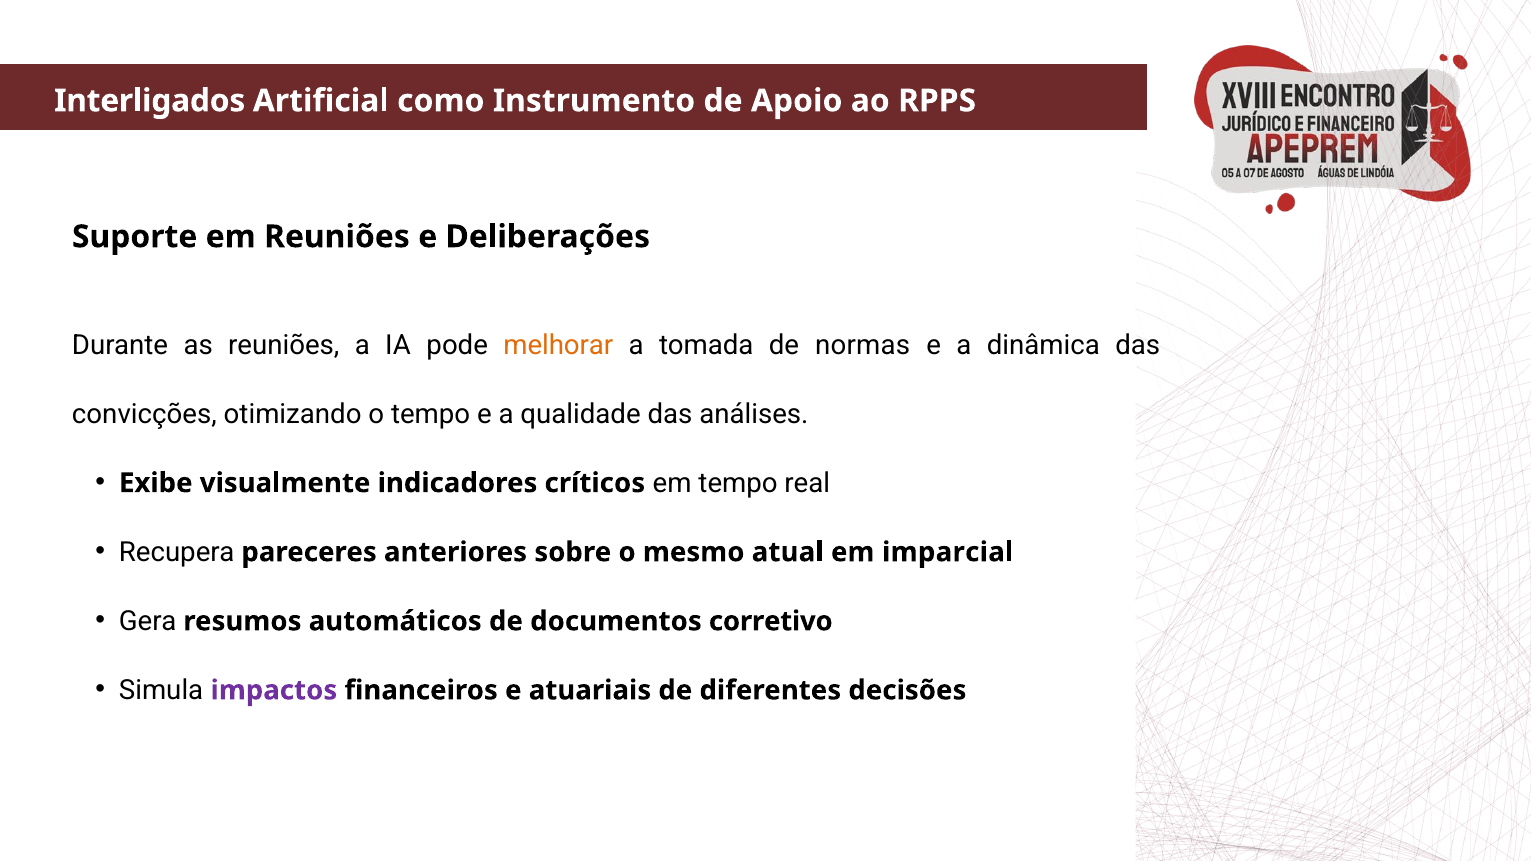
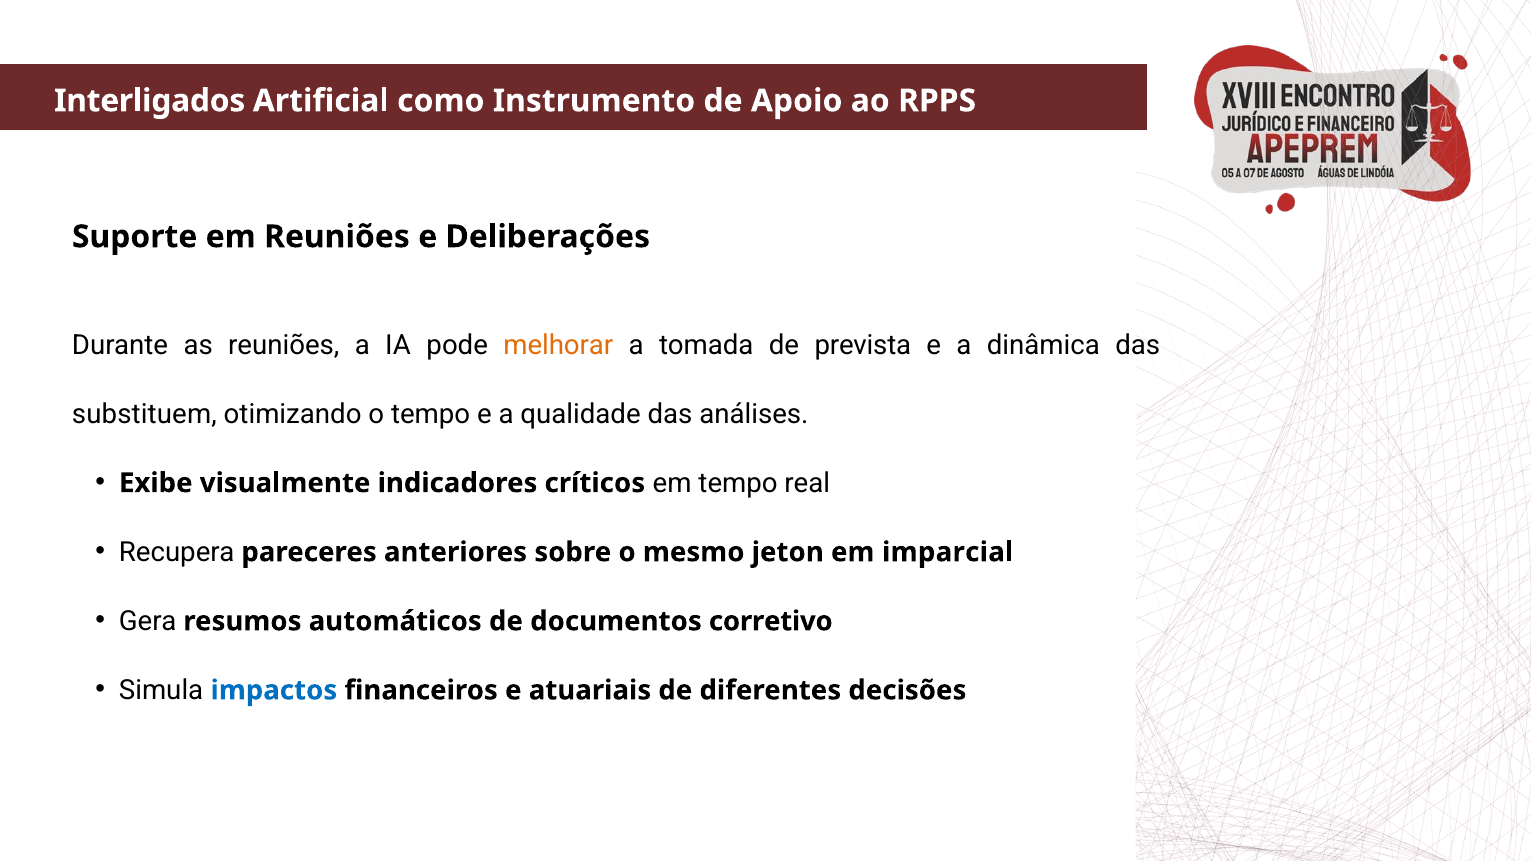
normas: normas -> prevista
convicções: convicções -> substituem
atual: atual -> jeton
impactos colour: purple -> blue
